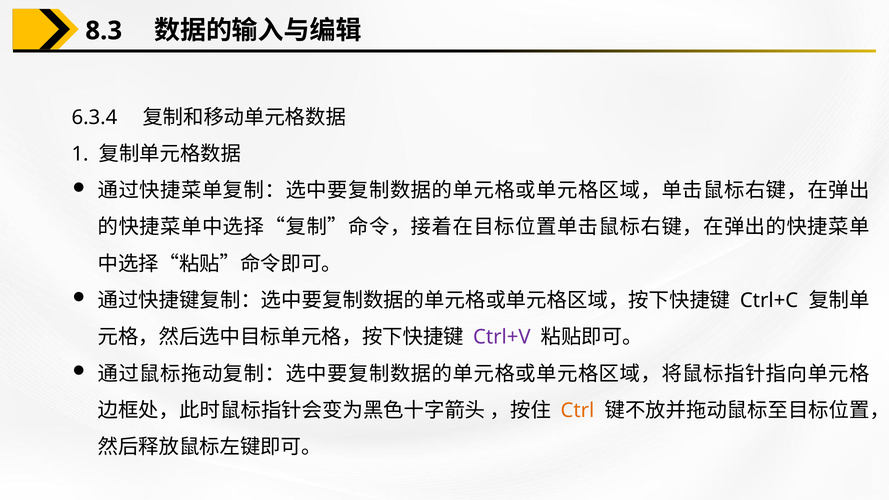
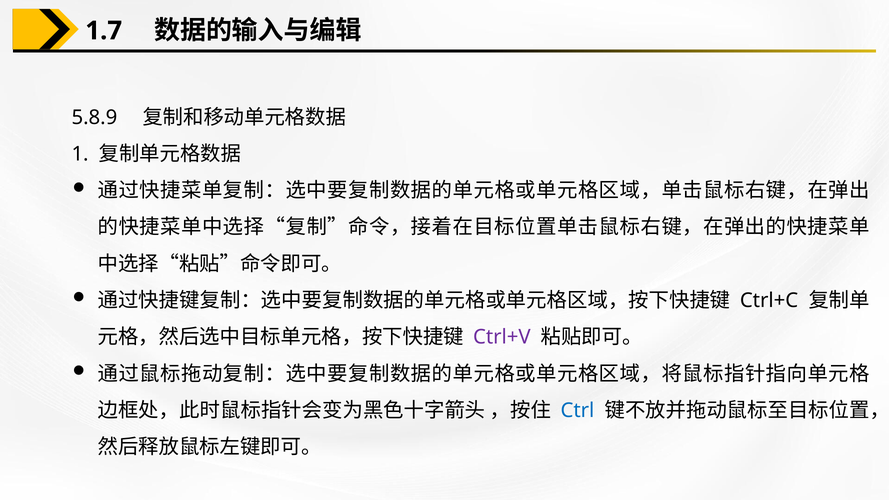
8.3: 8.3 -> 1.7
6.3.4: 6.3.4 -> 5.8.9
Ctrl colour: orange -> blue
